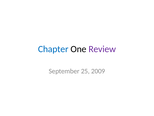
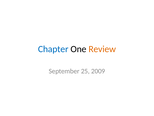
Review colour: purple -> orange
